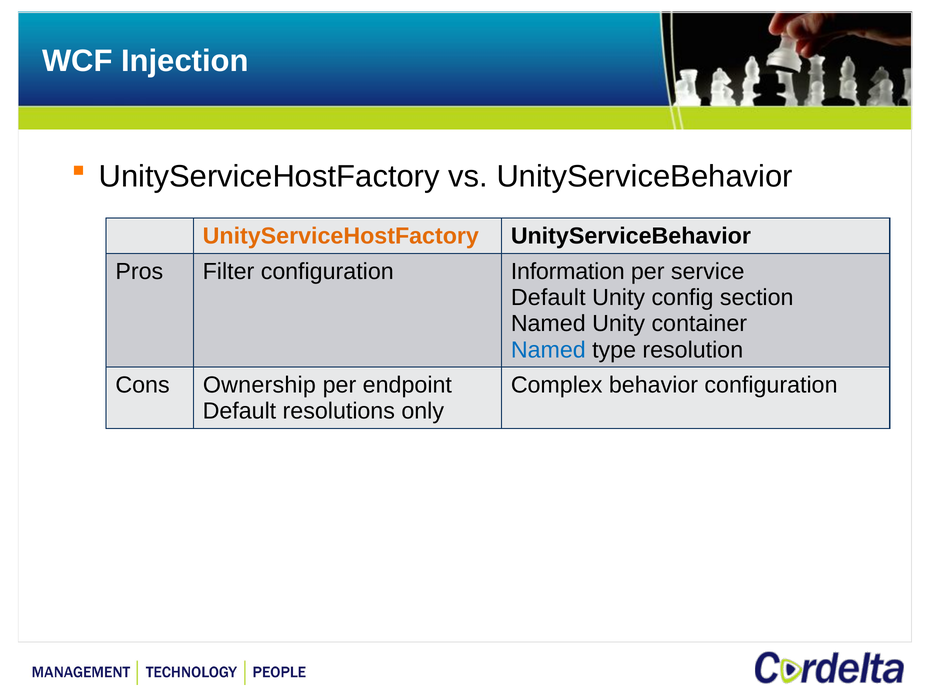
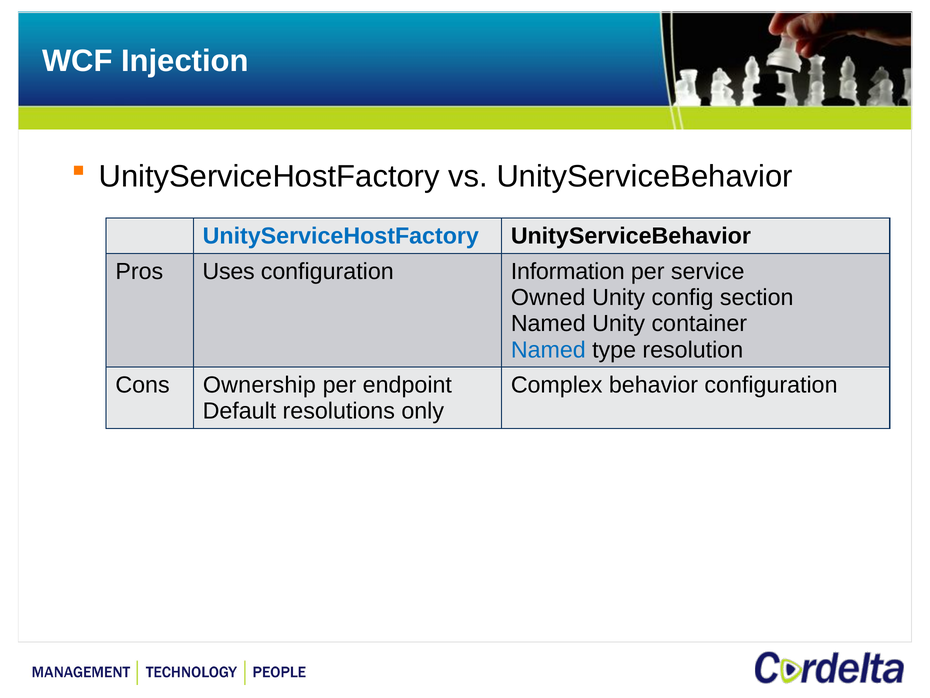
UnityServiceHostFactory at (341, 236) colour: orange -> blue
Filter: Filter -> Uses
Default at (548, 298): Default -> Owned
